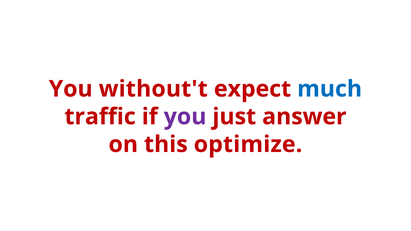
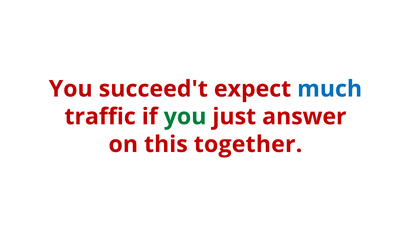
without't: without't -> succeed't
you at (185, 117) colour: purple -> green
optimize: optimize -> together
